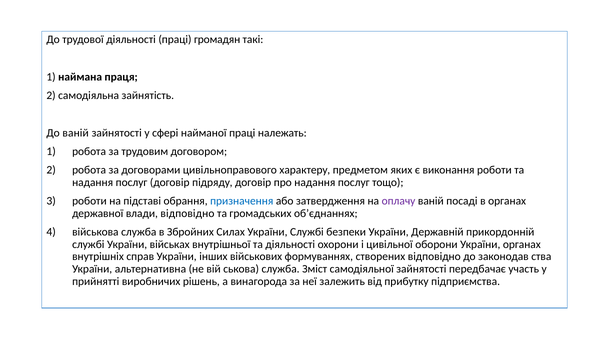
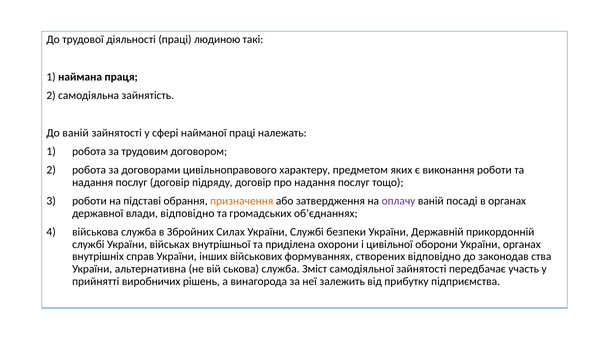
громадян: громадян -> людиною
призначення colour: blue -> orange
та діяльності: діяльності -> приділена
